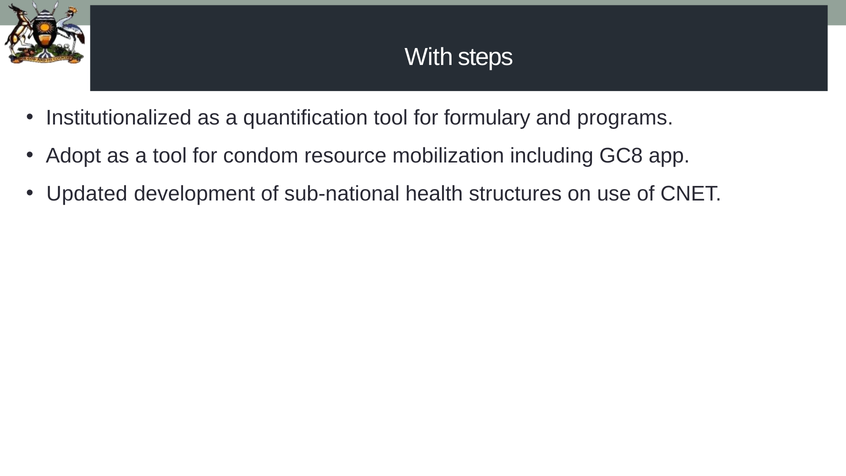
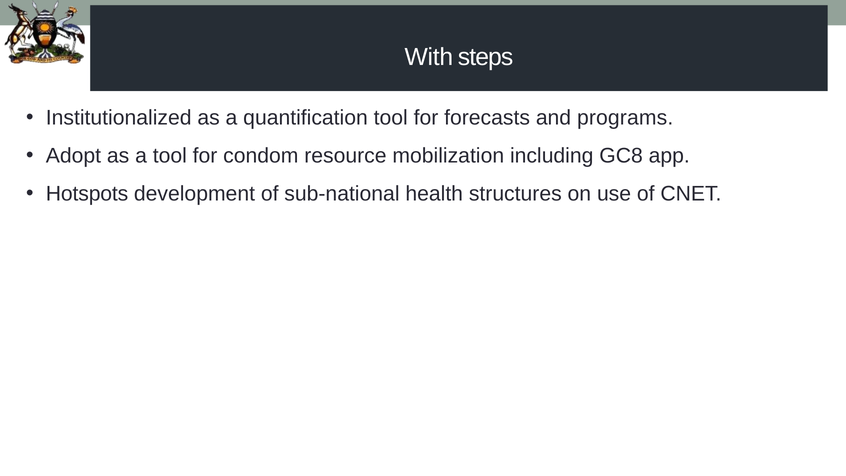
formulary: formulary -> forecasts
Updated: Updated -> Hotspots
